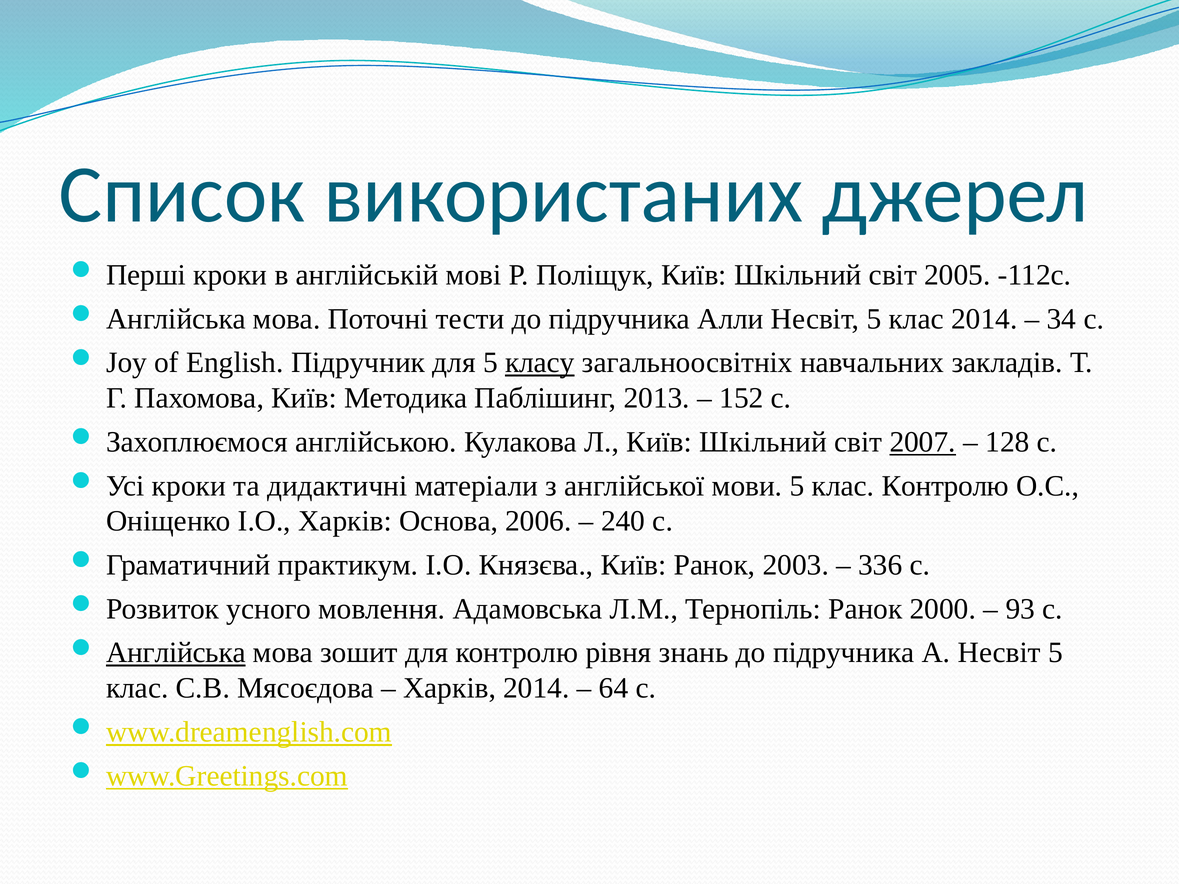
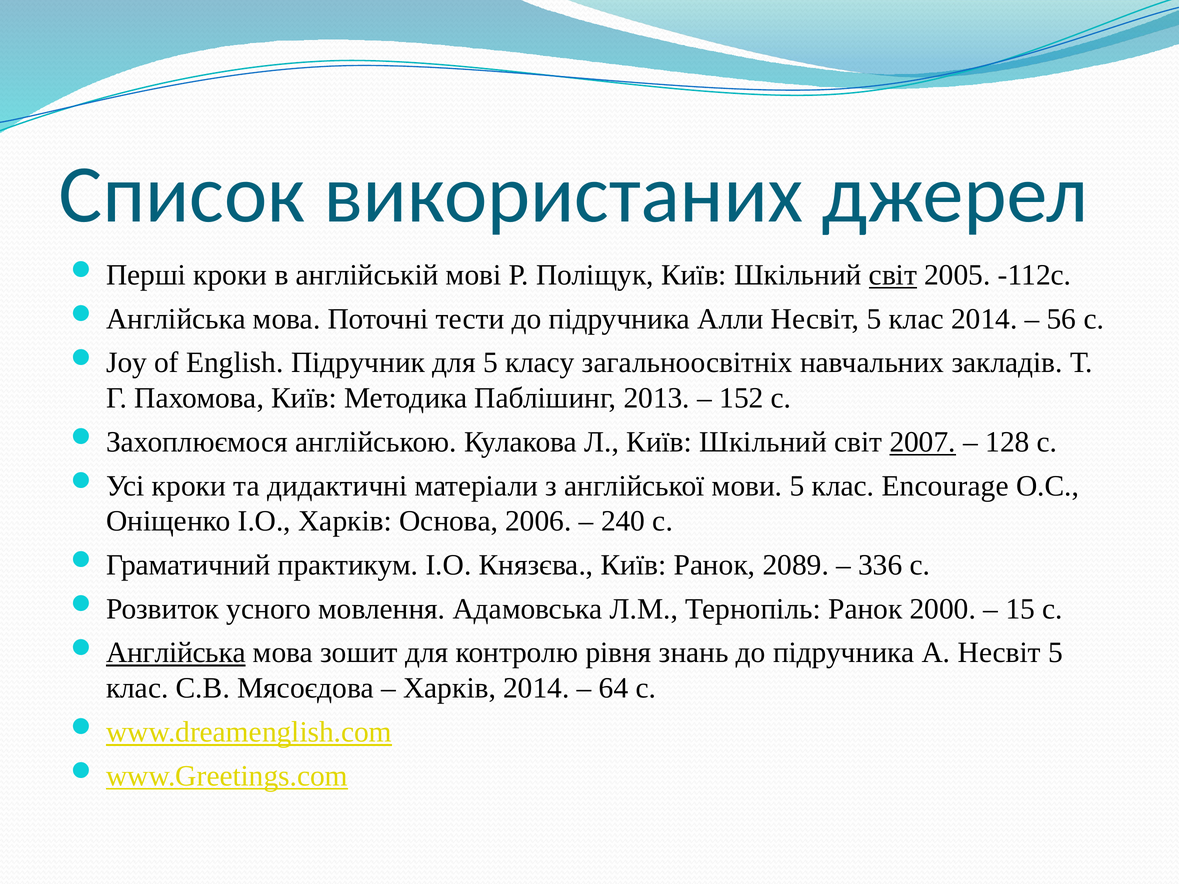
світ at (893, 275) underline: none -> present
34: 34 -> 56
класу underline: present -> none
клас Контролю: Контролю -> Encourage
2003: 2003 -> 2089
93: 93 -> 15
